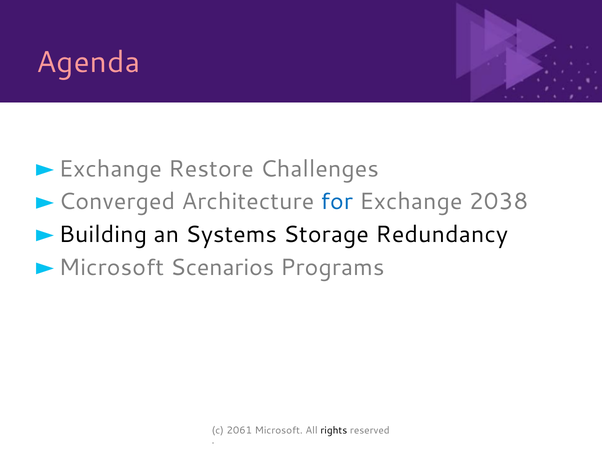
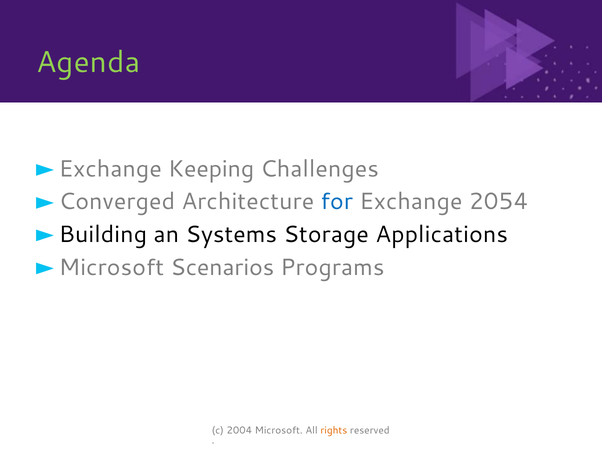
Agenda colour: pink -> light green
Restore: Restore -> Keeping
2038: 2038 -> 2054
Redundancy: Redundancy -> Applications
2061: 2061 -> 2004
rights colour: black -> orange
